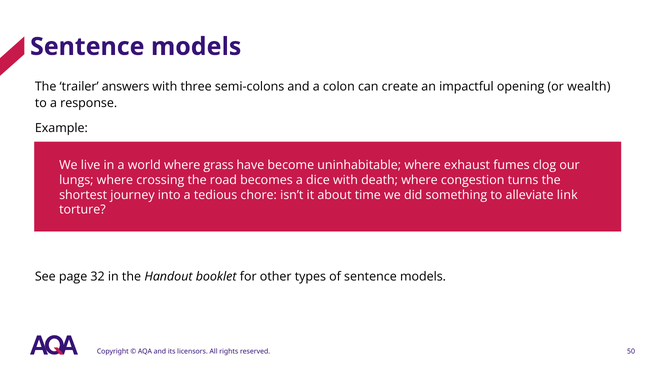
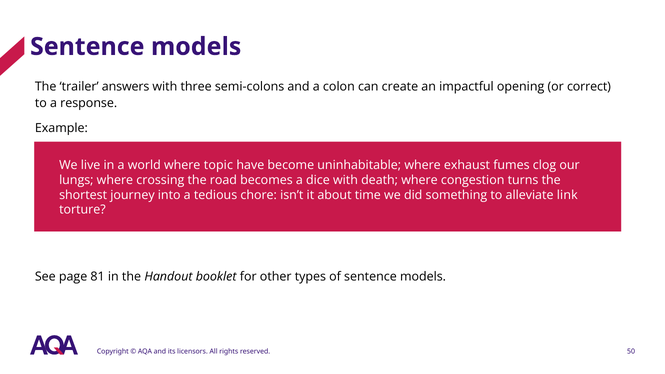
wealth: wealth -> correct
grass: grass -> topic
32: 32 -> 81
